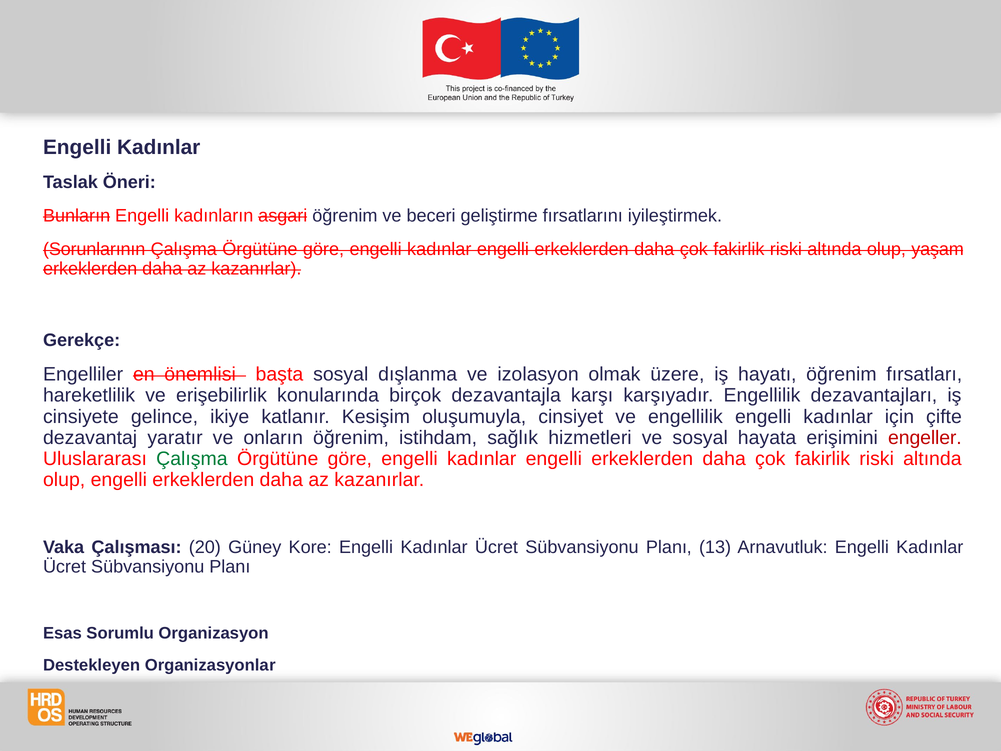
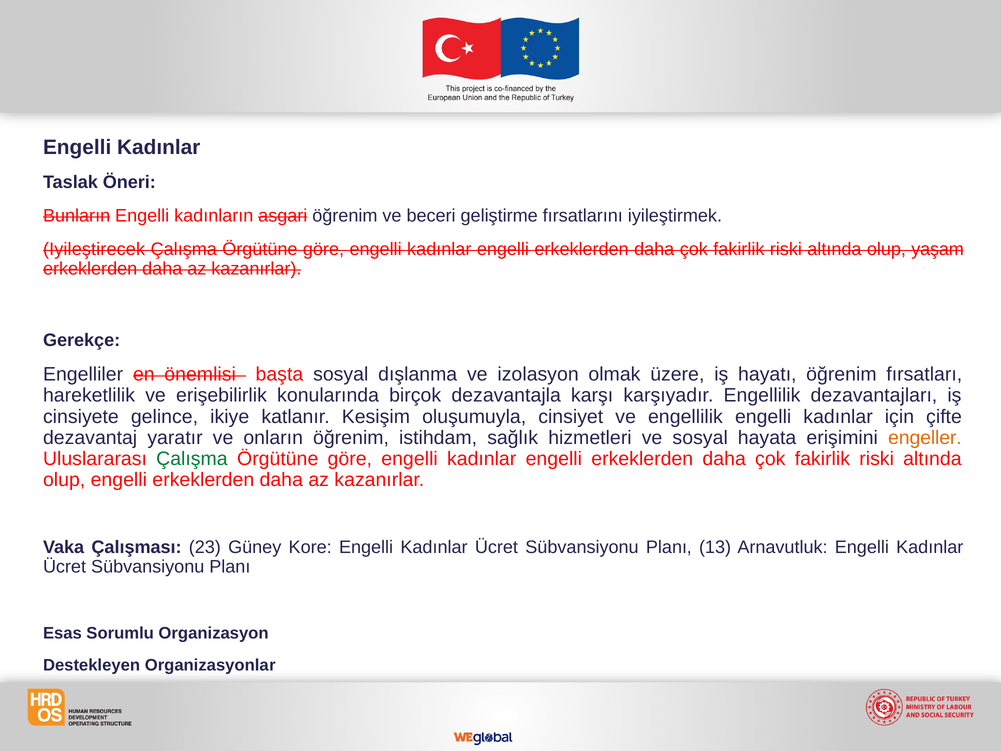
Sorunlarının: Sorunlarının -> Iyileştirecek
engeller colour: red -> orange
20: 20 -> 23
